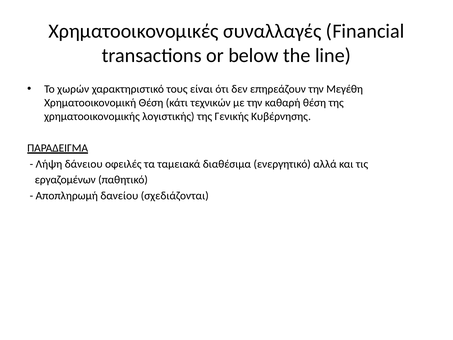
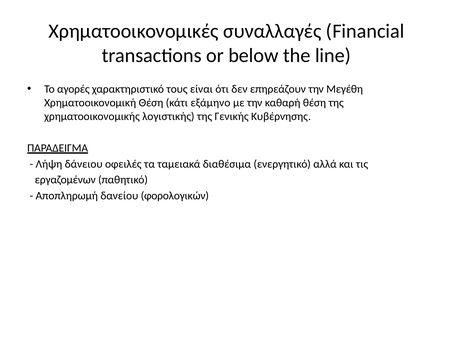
χωρών: χωρών -> αγορές
τεχνικών: τεχνικών -> εξάμηνο
σχεδιάζονται: σχεδιάζονται -> φορολογικών
